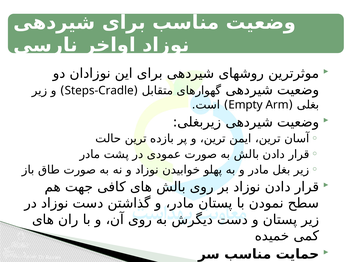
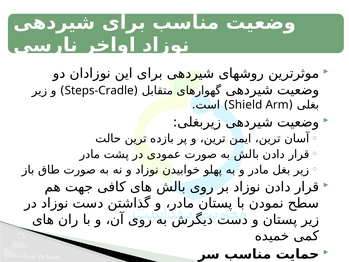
Empty: Empty -> Shield
